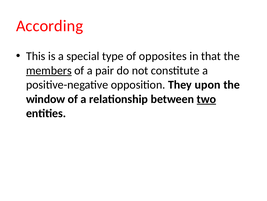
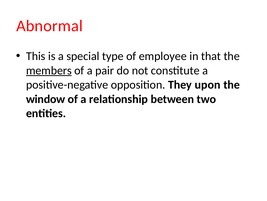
According: According -> Abnormal
opposites: opposites -> employee
two underline: present -> none
